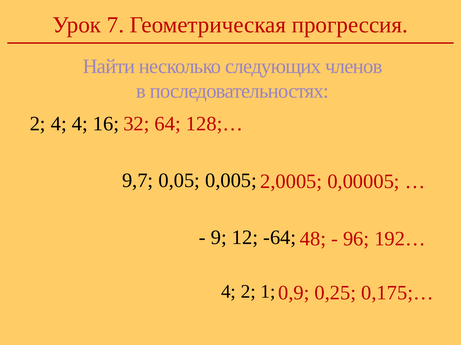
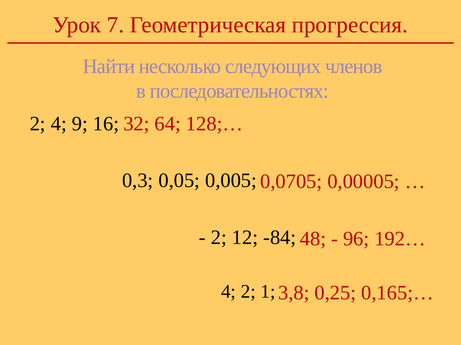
4 4: 4 -> 9
9,7: 9,7 -> 0,3
2,0005: 2,0005 -> 0,0705
9 at (219, 238): 9 -> 2
-64: -64 -> -84
0,9: 0,9 -> 3,8
0,175;…: 0,175;… -> 0,165;…
